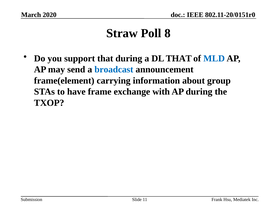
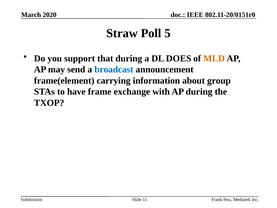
8: 8 -> 5
DL THAT: THAT -> DOES
MLD colour: blue -> orange
